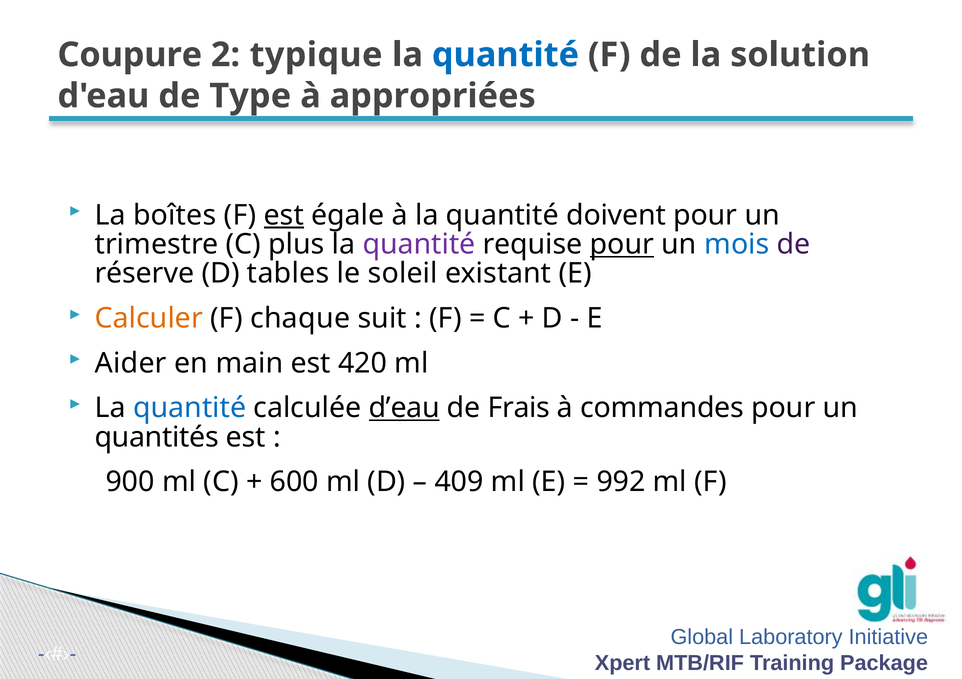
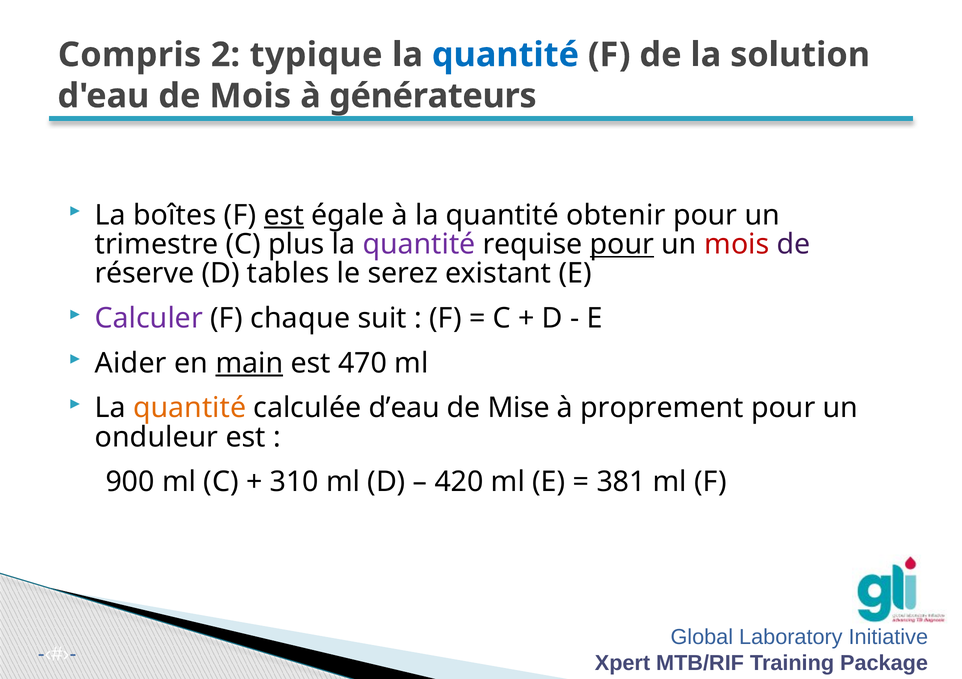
Coupure: Coupure -> Compris
de Type: Type -> Mois
appropriées: appropriées -> générateurs
doivent: doivent -> obtenir
mois at (737, 244) colour: blue -> red
soleil: soleil -> serez
Calculer colour: orange -> purple
main underline: none -> present
420: 420 -> 470
quantité at (190, 408) colour: blue -> orange
d’eau underline: present -> none
Frais: Frais -> Mise
commandes: commandes -> proprement
quantités: quantités -> onduleur
600: 600 -> 310
409: 409 -> 420
992: 992 -> 381
